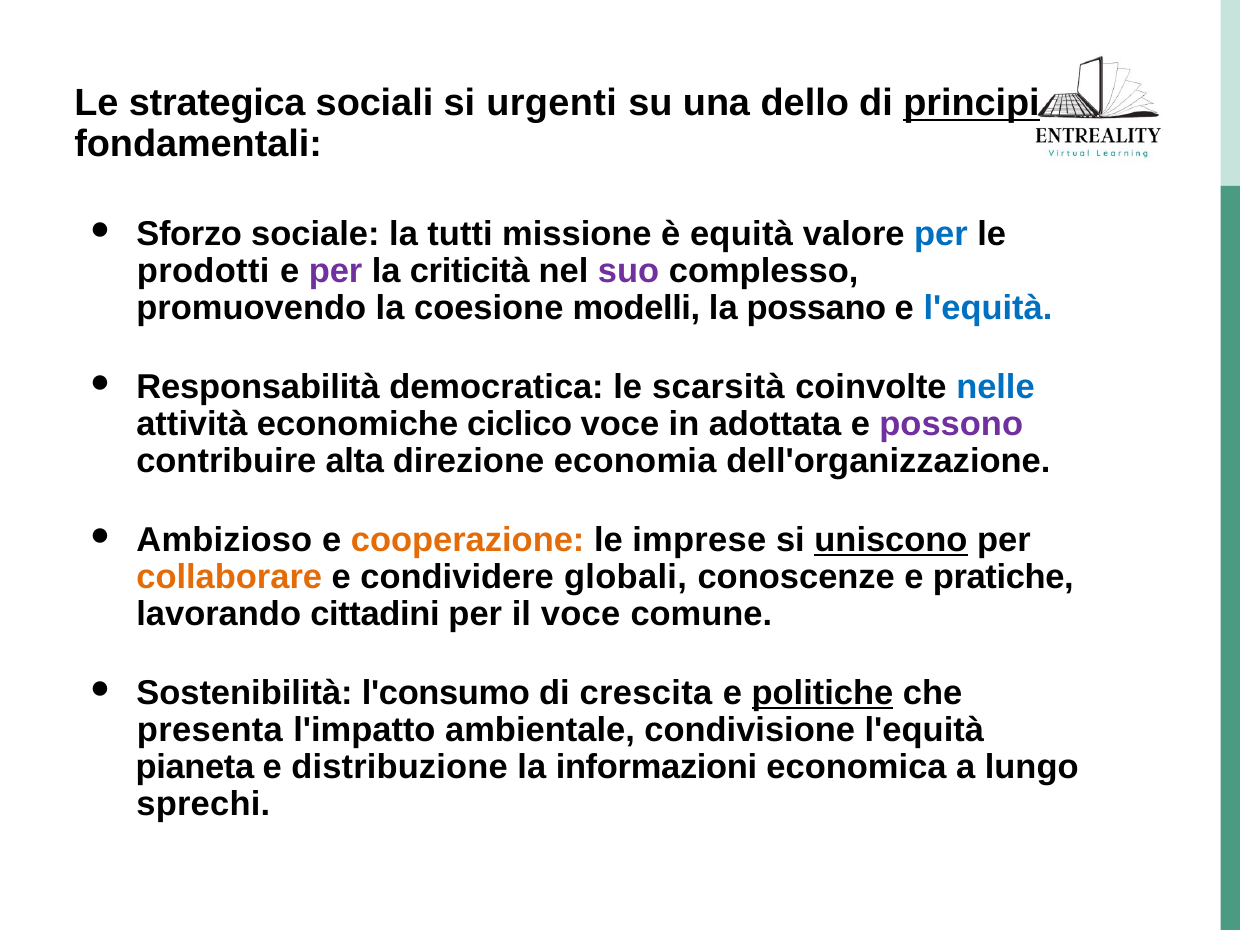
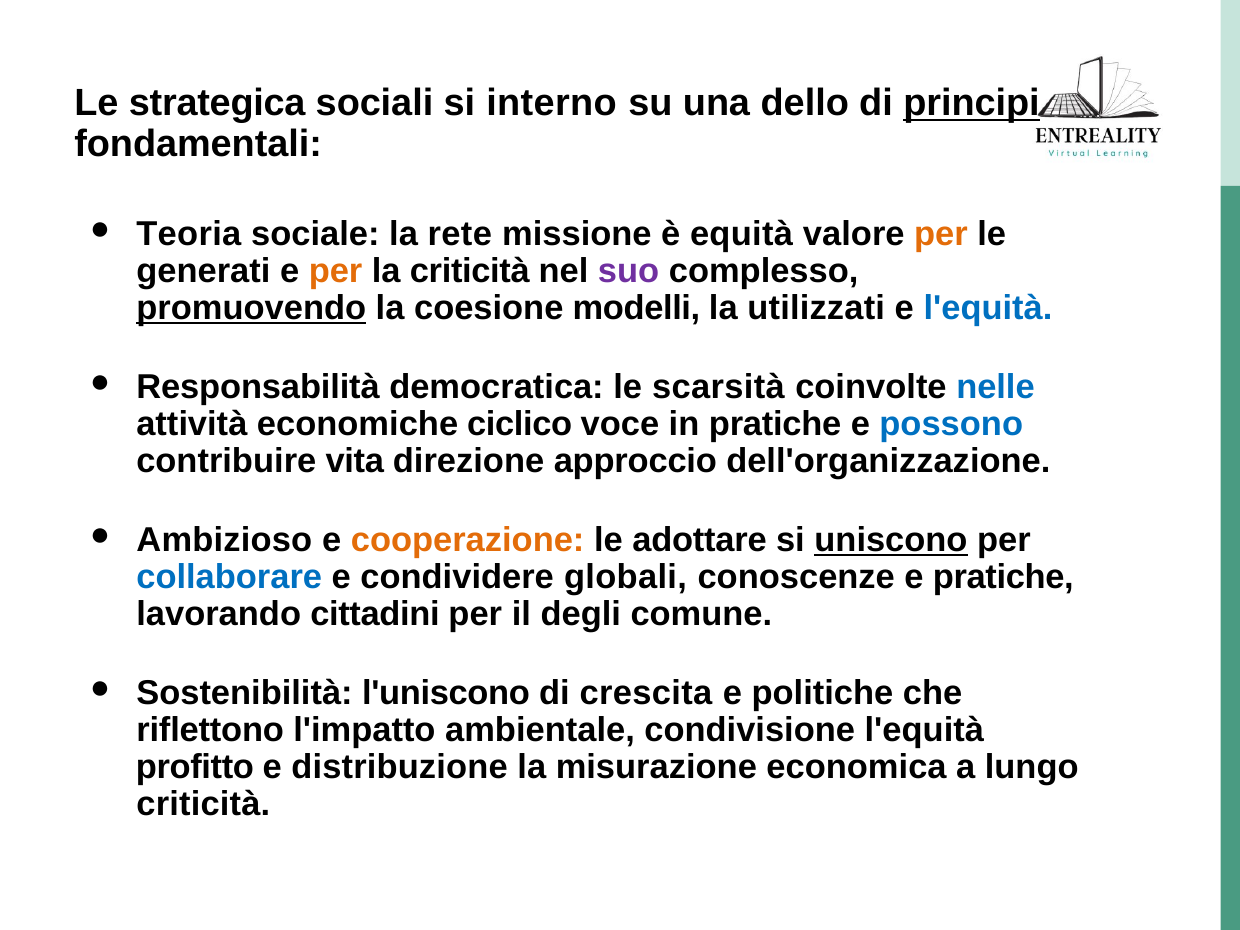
urgenti: urgenti -> interno
Sforzo: Sforzo -> Teoria
tutti: tutti -> rete
per at (941, 234) colour: blue -> orange
prodotti: prodotti -> generati
per at (336, 271) colour: purple -> orange
promuovendo underline: none -> present
possano: possano -> utilizzati
in adottata: adottata -> pratiche
possono colour: purple -> blue
alta: alta -> vita
economia: economia -> approccio
imprese: imprese -> adottare
collaborare colour: orange -> blue
il voce: voce -> degli
l'consumo: l'consumo -> l'uniscono
politiche underline: present -> none
presenta: presenta -> riflettono
pianeta: pianeta -> profitto
informazioni: informazioni -> misurazione
sprechi at (203, 804): sprechi -> criticità
